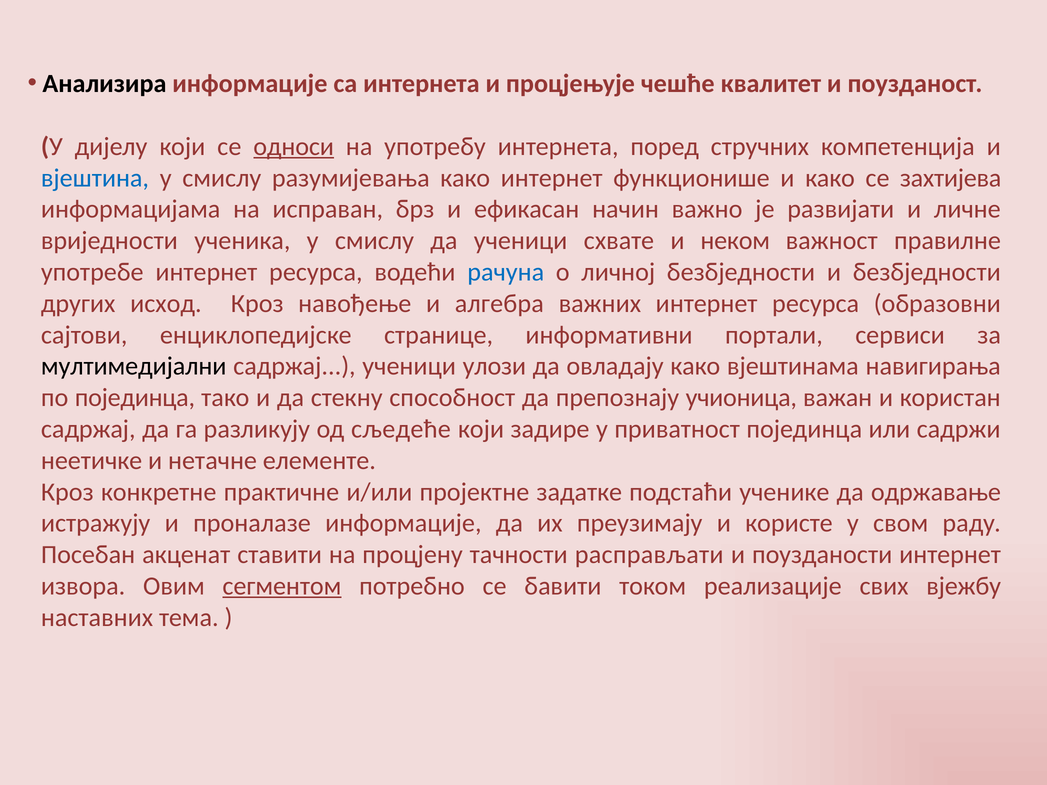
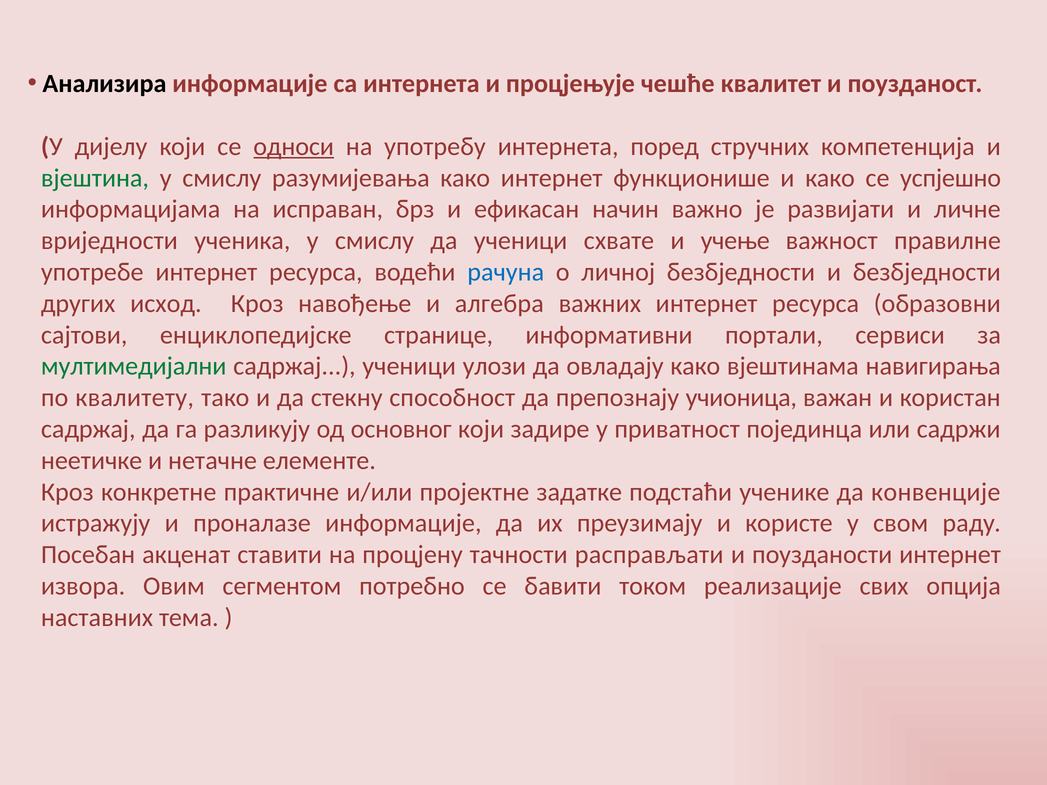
вјештина colour: blue -> green
захтијева: захтијева -> успјешно
неком: неком -> учење
мултимедијални colour: black -> green
по појединца: појединца -> квалитету
сљедеће: сљедеће -> основног
одржавање: одржавање -> конвенције
сегментом underline: present -> none
вјежбу: вјежбу -> опција
